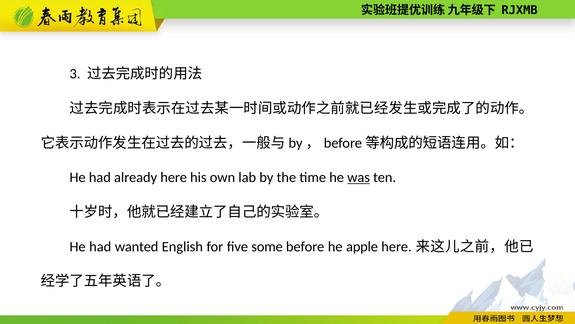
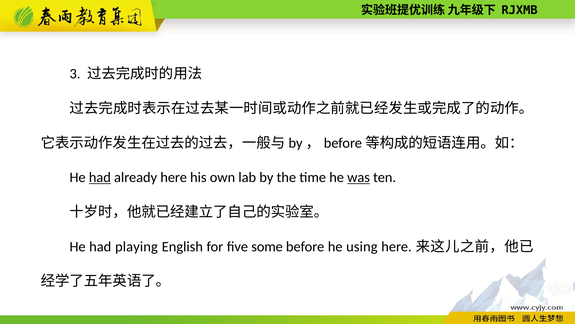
had at (100, 177) underline: none -> present
wanted: wanted -> playing
apple: apple -> using
